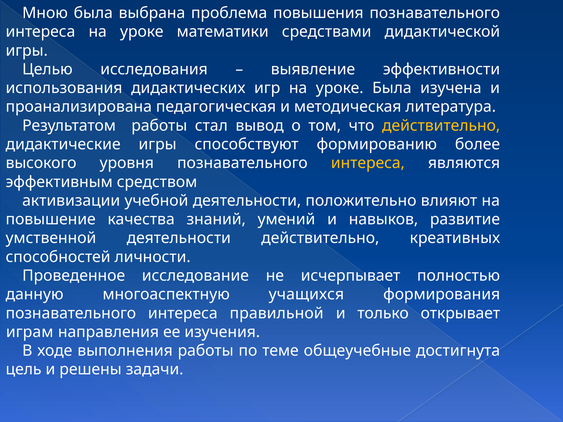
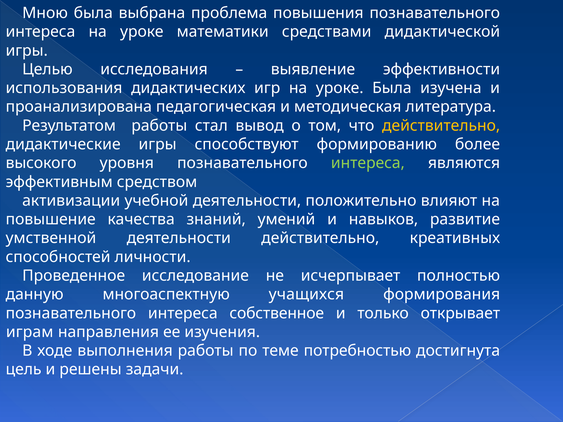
интереса at (368, 163) colour: yellow -> light green
правильной: правильной -> собственное
общеучебные: общеучебные -> потребностью
